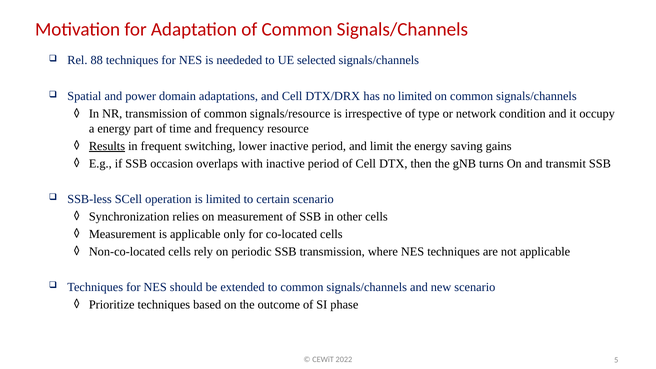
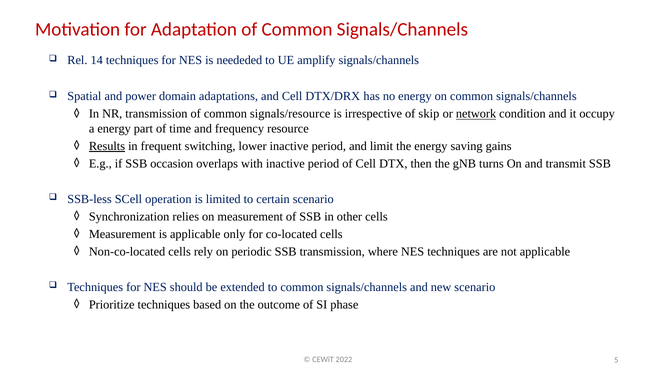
88: 88 -> 14
selected: selected -> amplify
no limited: limited -> energy
type: type -> skip
network underline: none -> present
